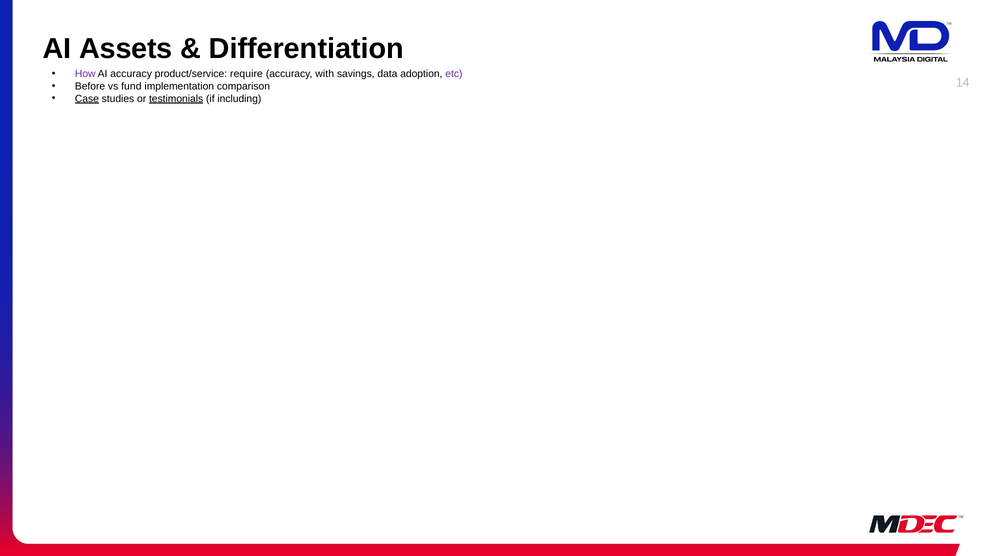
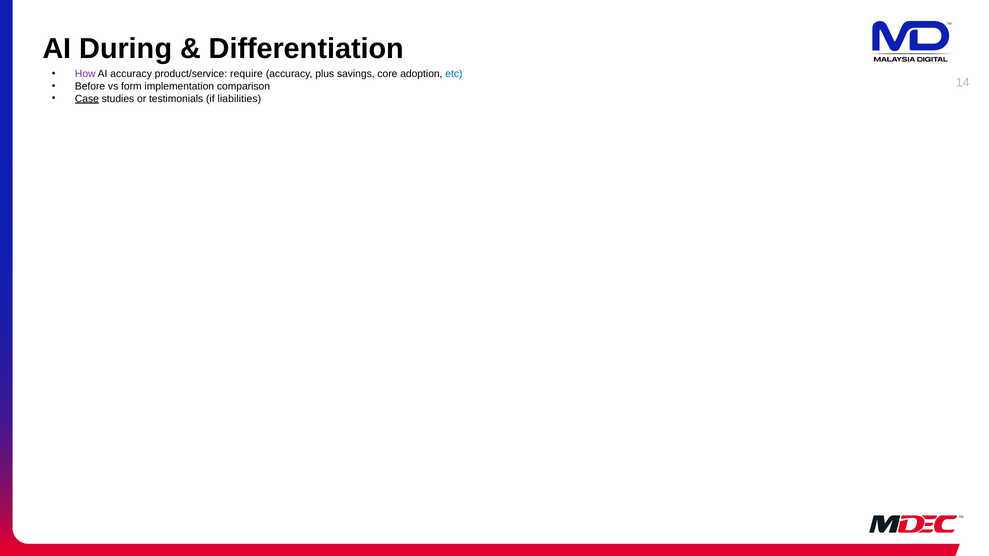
Assets: Assets -> During
with: with -> plus
data: data -> core
etc colour: purple -> blue
fund: fund -> form
testimonials underline: present -> none
including: including -> liabilities
